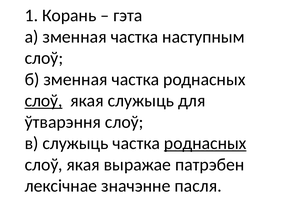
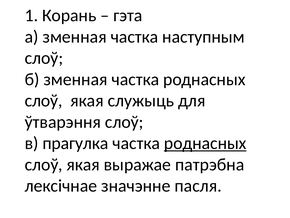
слоў at (44, 100) underline: present -> none
в служыць: служыць -> прагулка
патрэбен: патрэбен -> патрэбна
